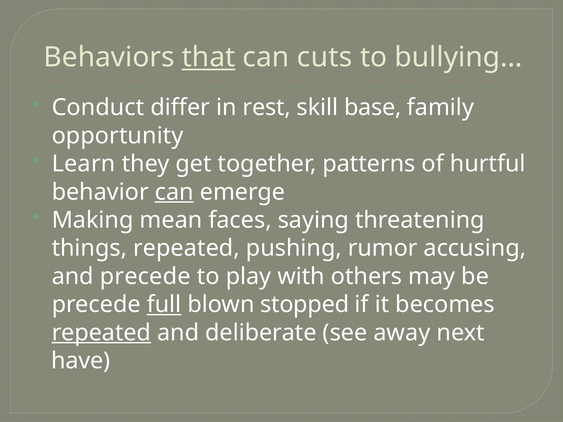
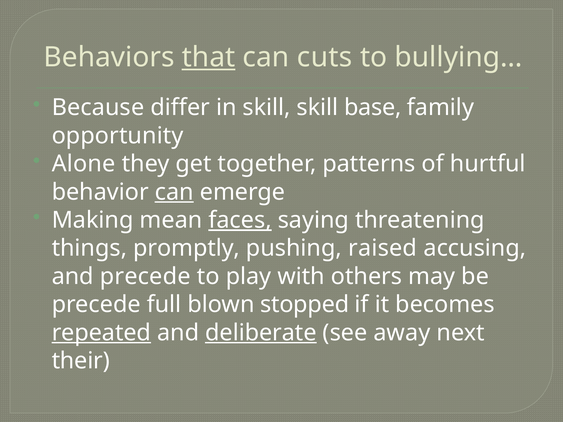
Conduct: Conduct -> Because
in rest: rest -> skill
Learn: Learn -> Alone
faces underline: none -> present
things repeated: repeated -> promptly
rumor: rumor -> raised
full underline: present -> none
deliberate underline: none -> present
have: have -> their
